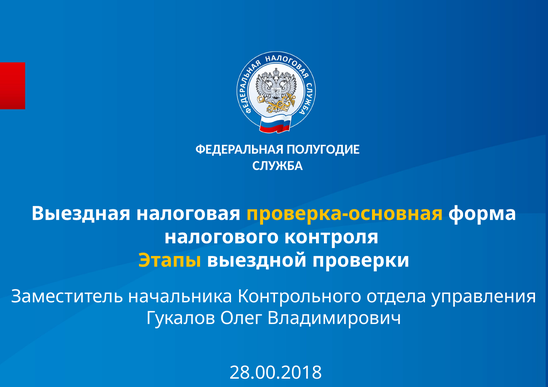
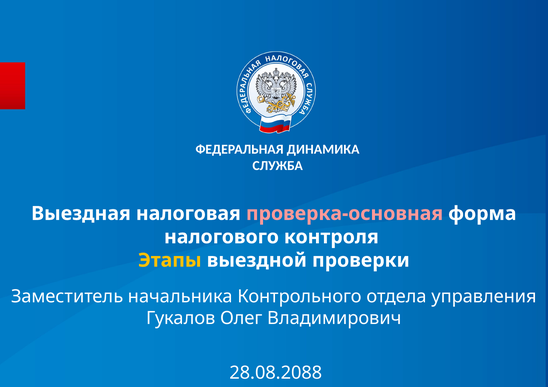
ПОЛУГОДИЕ: ПОЛУГОДИЕ -> ДИНАМИКА
проверка-основная colour: yellow -> pink
28.00.2018: 28.00.2018 -> 28.08.2088
